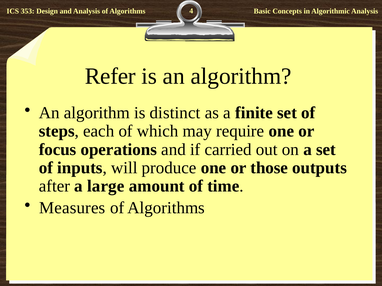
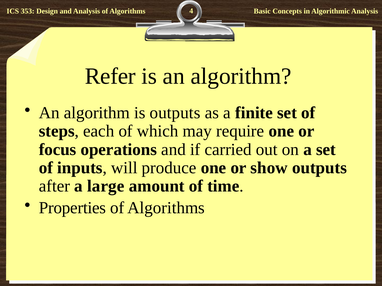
is distinct: distinct -> outputs
those: those -> show
Measures: Measures -> Properties
